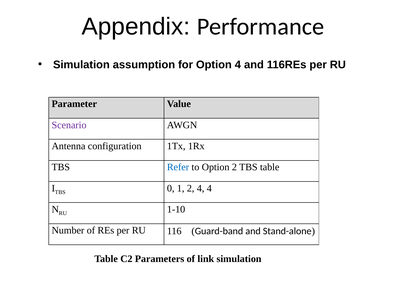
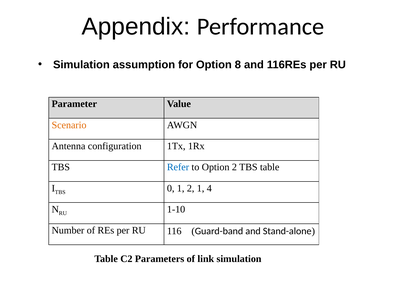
Option 4: 4 -> 8
Scenario colour: purple -> orange
2 4: 4 -> 1
